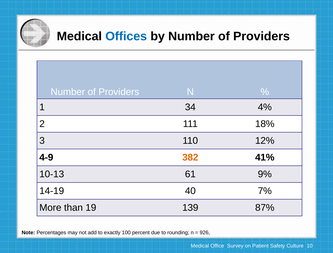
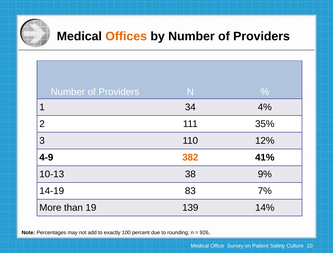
Offices colour: blue -> orange
18%: 18% -> 35%
61: 61 -> 38
40: 40 -> 83
87%: 87% -> 14%
